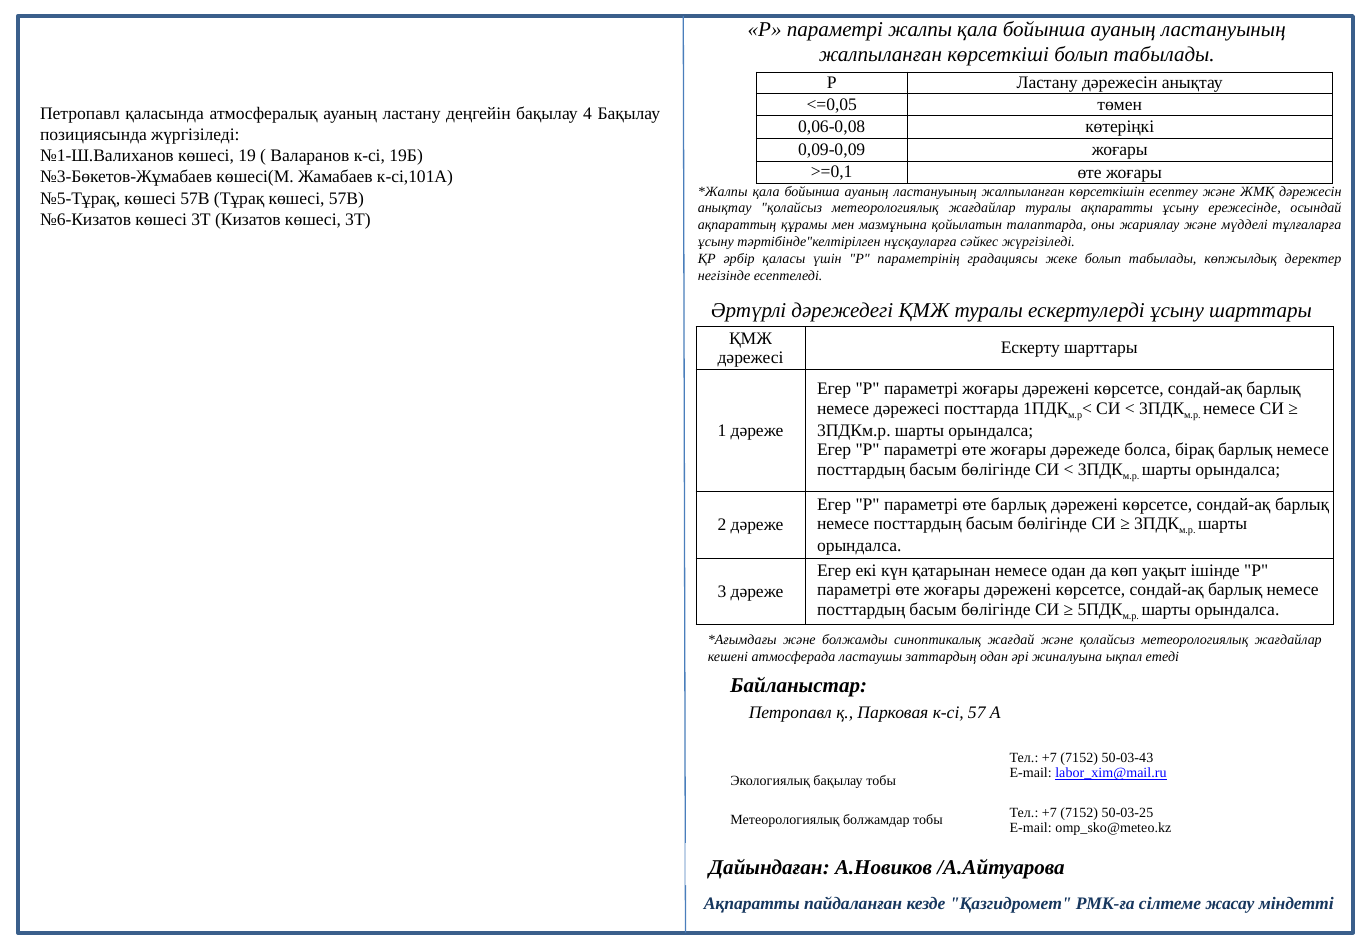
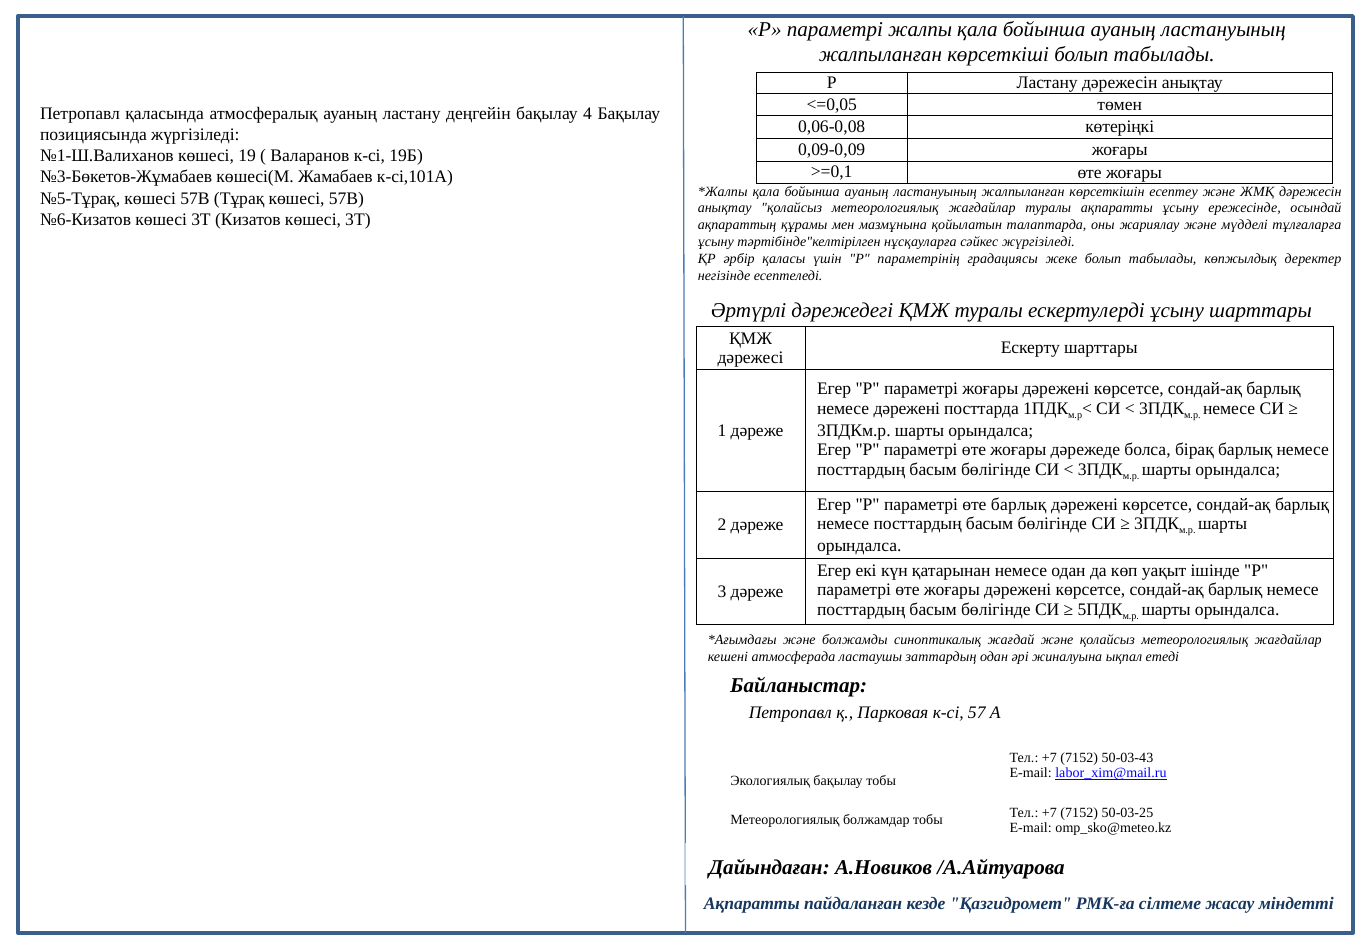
немесе дәрежесі: дәрежесі -> дәрежені
